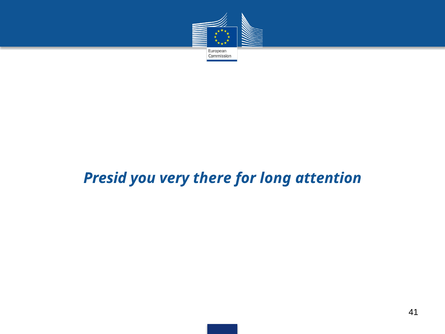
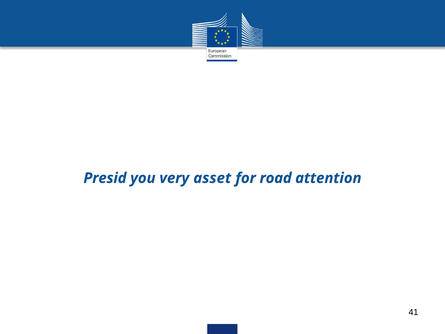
there: there -> asset
long: long -> road
